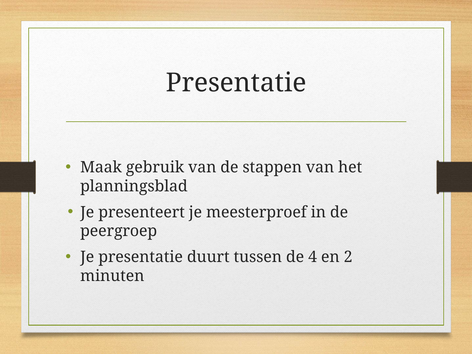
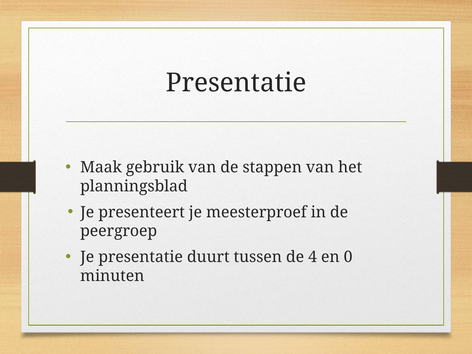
2: 2 -> 0
